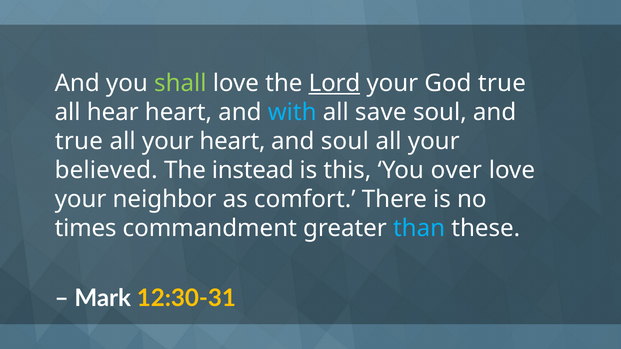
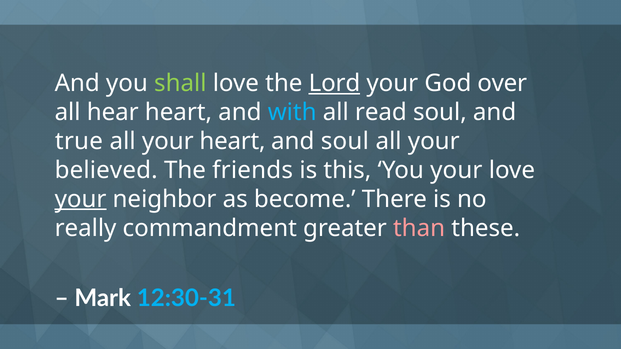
God true: true -> over
save: save -> read
instead: instead -> friends
You over: over -> your
your at (81, 199) underline: none -> present
comfort: comfort -> become
times: times -> really
than colour: light blue -> pink
12:30-31 colour: yellow -> light blue
